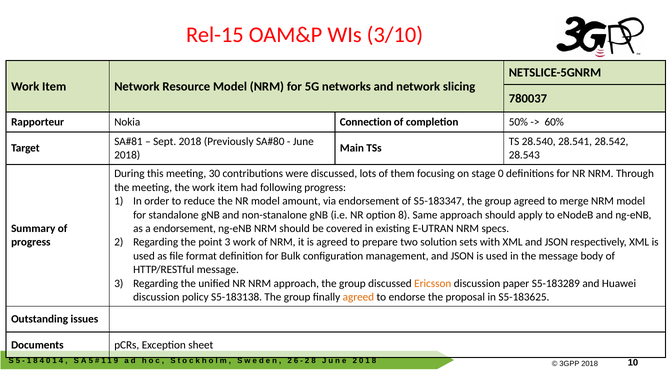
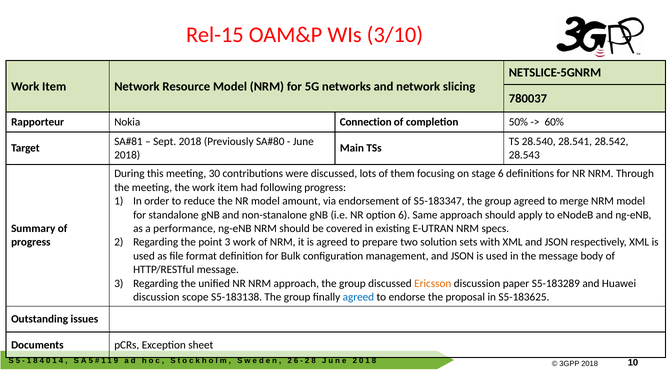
stage 0: 0 -> 6
option 8: 8 -> 6
a endorsement: endorsement -> performance
policy: policy -> scope
agreed at (358, 297) colour: orange -> blue
